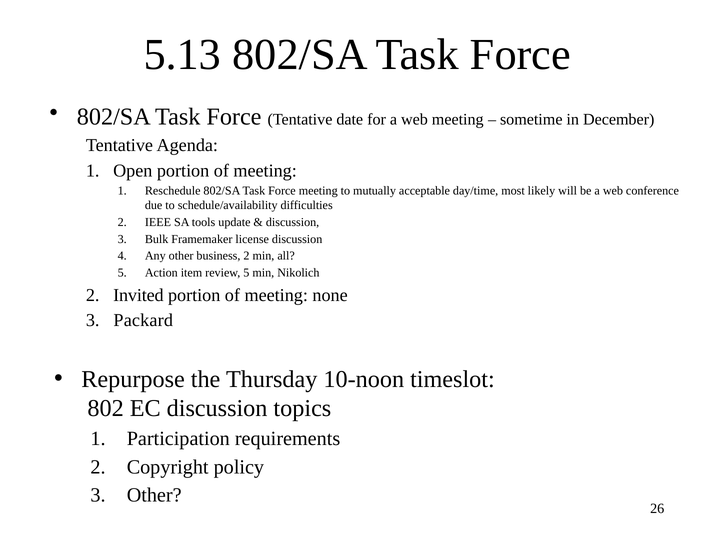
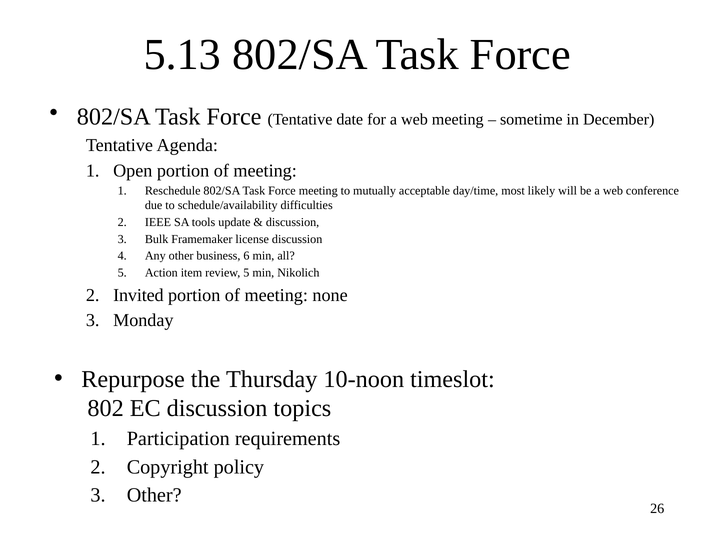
business 2: 2 -> 6
Packard: Packard -> Monday
